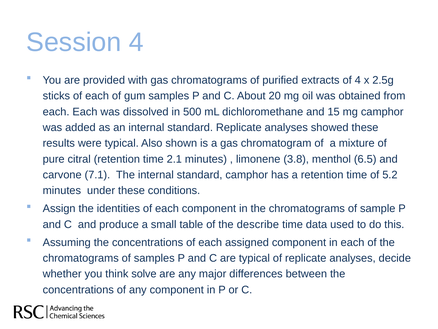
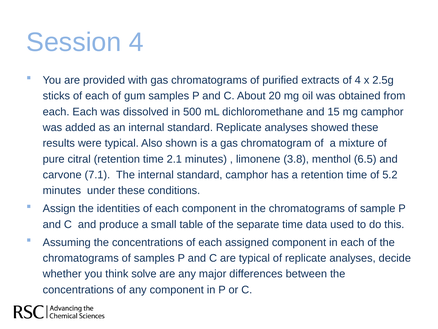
describe: describe -> separate
